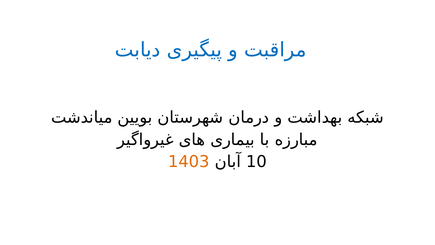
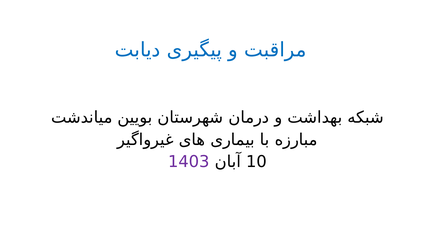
1403 colour: orange -> purple
